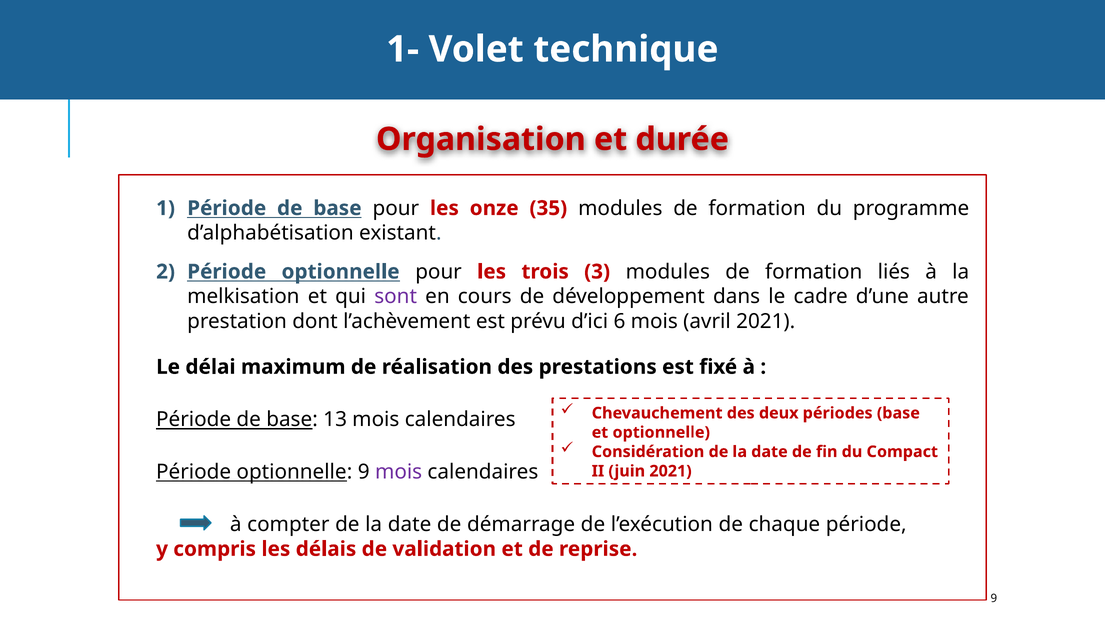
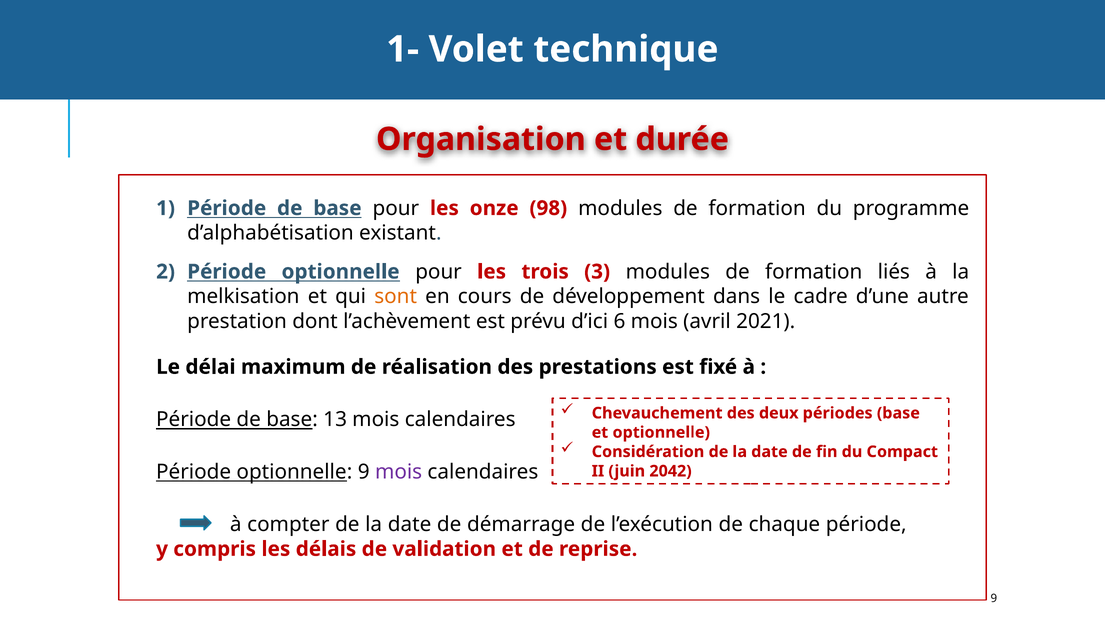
35: 35 -> 98
sont colour: purple -> orange
juin 2021: 2021 -> 2042
